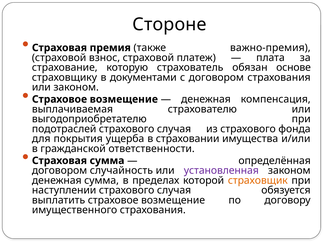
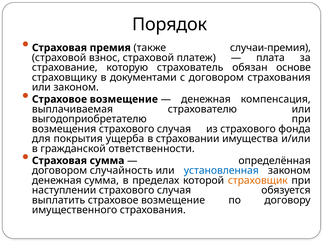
Стороне: Стороне -> Порядок
важно-премия: важно-премия -> случаи-премия
подотраслей: подотраслей -> возмещения
установленная colour: purple -> blue
